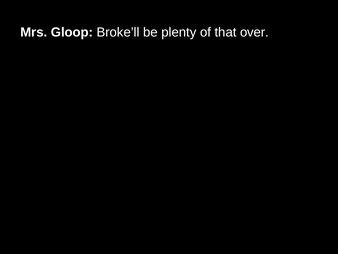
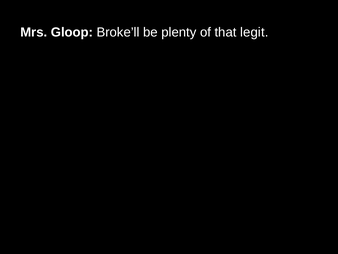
over: over -> legit
